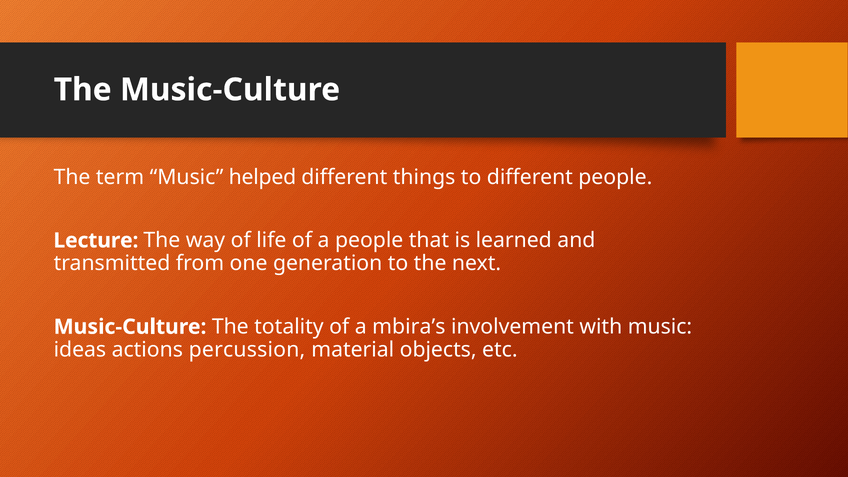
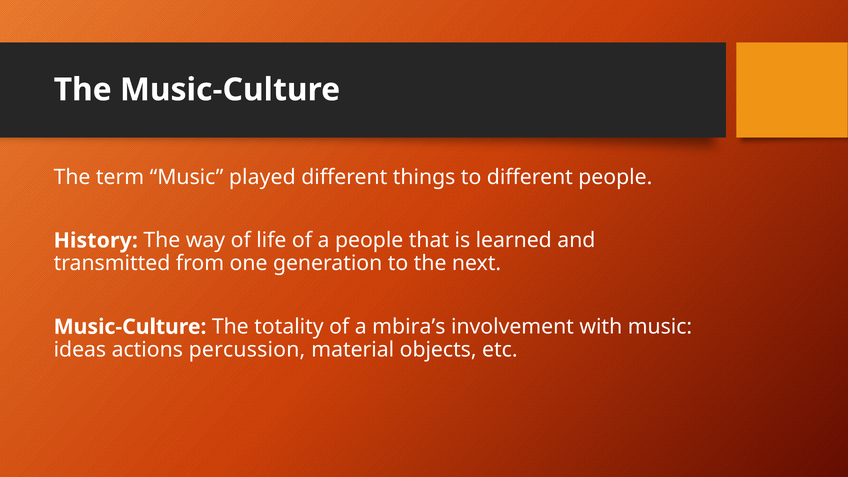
helped: helped -> played
Lecture: Lecture -> History
